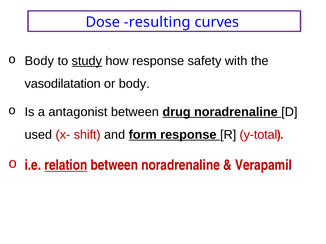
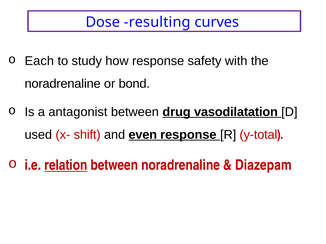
Body at (39, 61): Body -> Each
study underline: present -> none
vasodilatation at (63, 84): vasodilatation -> noradrenaline
or body: body -> bond
drug noradrenaline: noradrenaline -> vasodilatation
form: form -> even
Verapamil: Verapamil -> Diazepam
